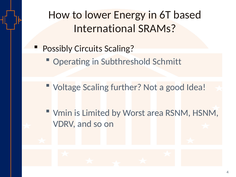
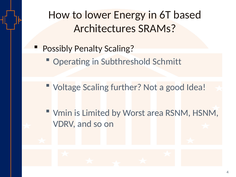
International: International -> Architectures
Circuits: Circuits -> Penalty
